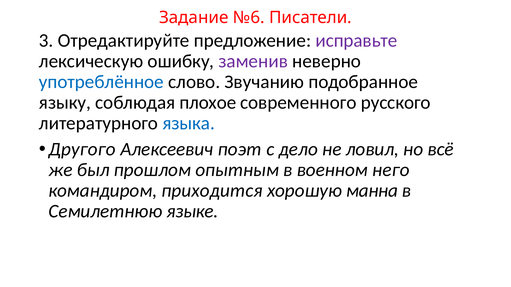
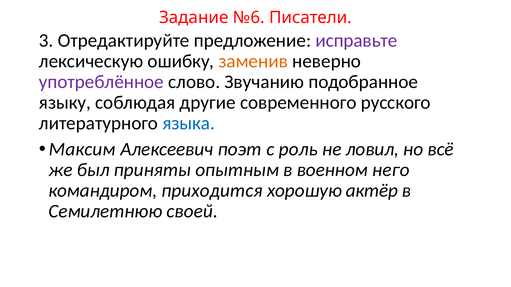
заменив colour: purple -> orange
употреблённое colour: blue -> purple
плохое: плохое -> другие
Другого: Другого -> Максим
дело: дело -> роль
прошлом: прошлом -> приняты
манна: манна -> актёр
языке: языке -> своей
